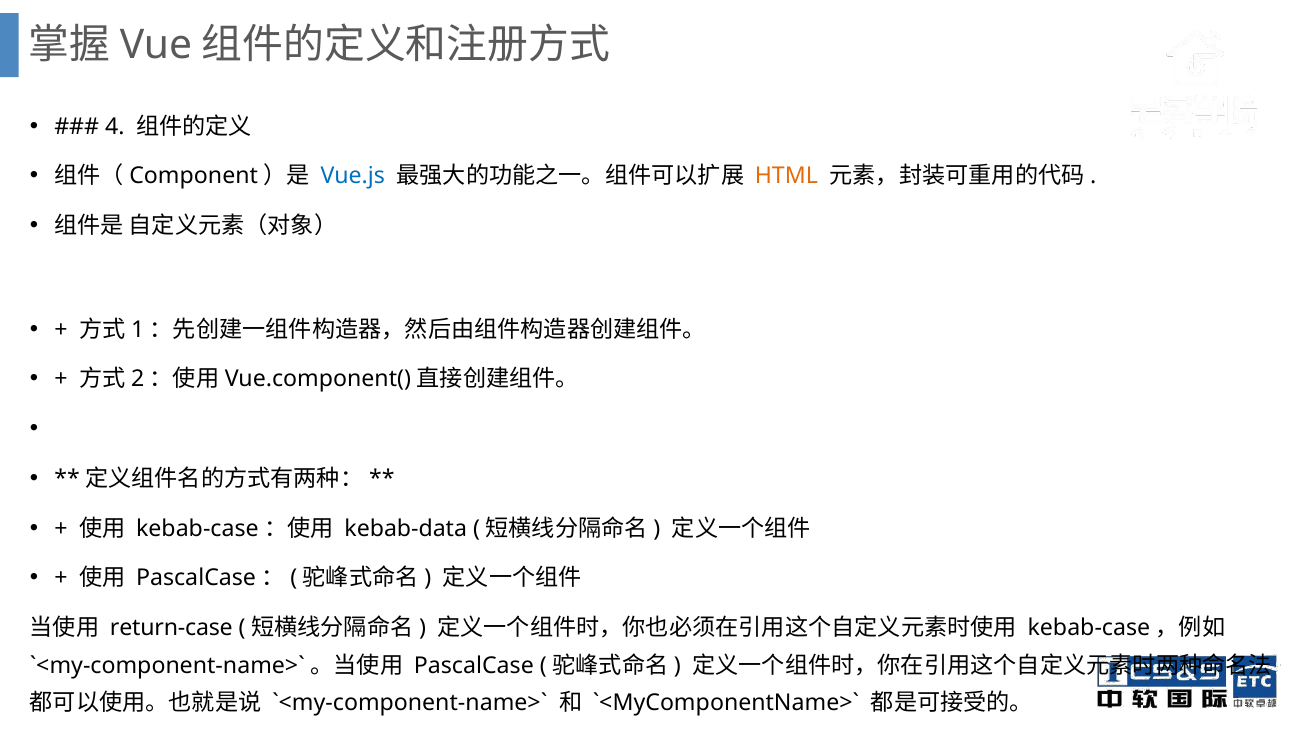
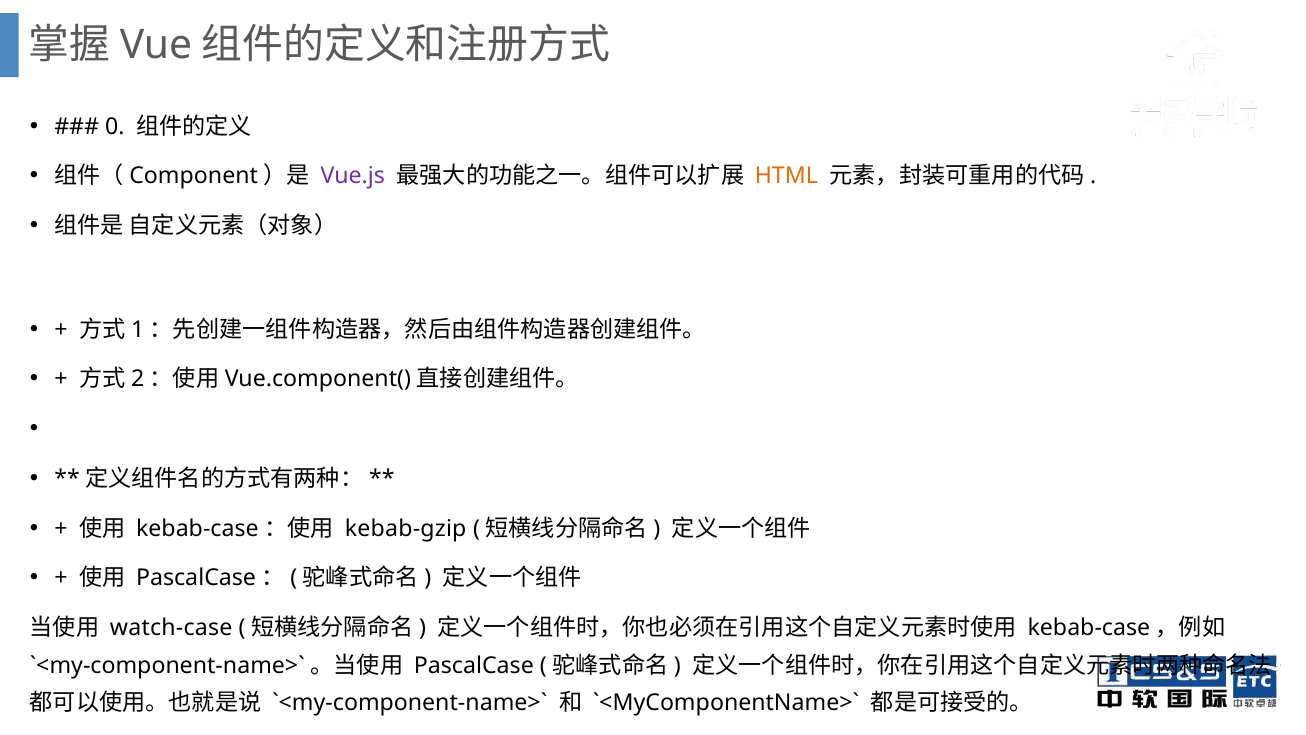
4: 4 -> 0
Vue.js colour: blue -> purple
kebab-data: kebab-data -> kebab-gzip
return-case: return-case -> watch-case
